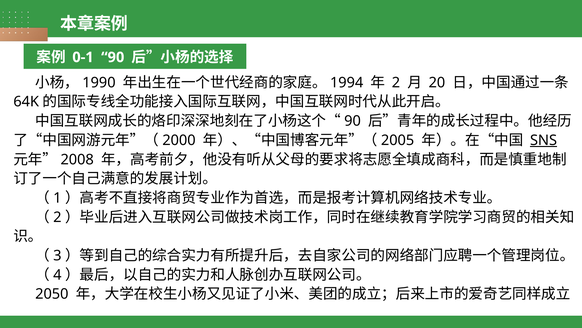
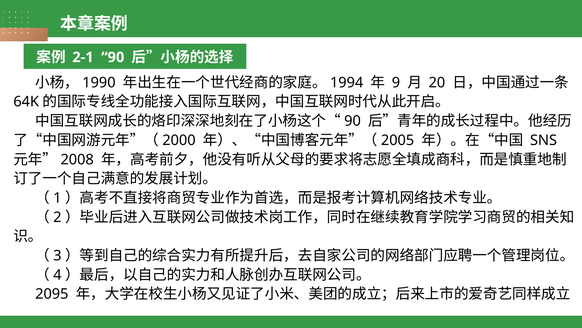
0-1: 0-1 -> 2-1
2 at (396, 82): 2 -> 9
SNS underline: present -> none
2050: 2050 -> 2095
